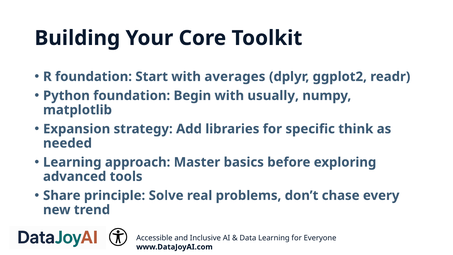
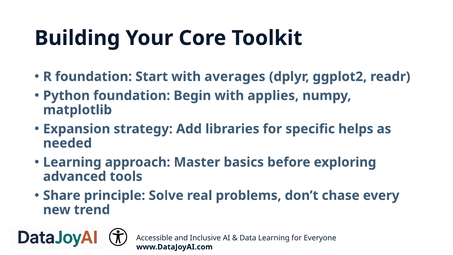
usually: usually -> applies
think: think -> helps
